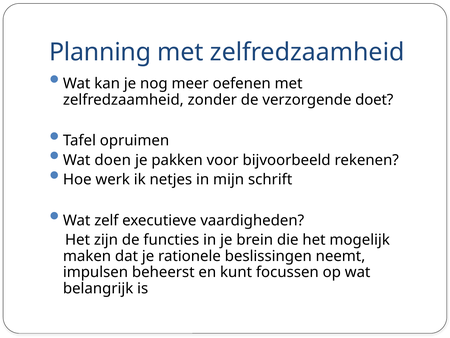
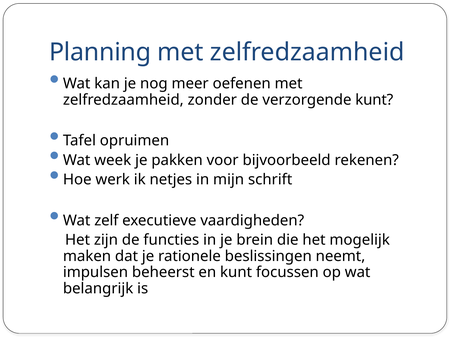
verzorgende doet: doet -> kunt
doen: doen -> week
